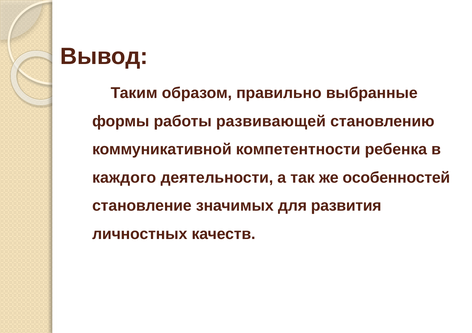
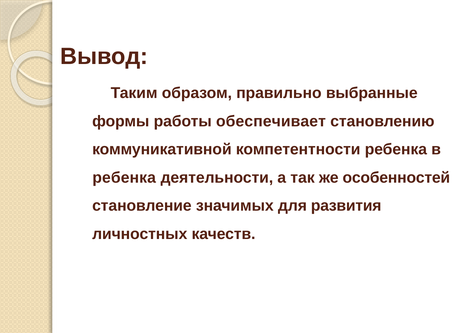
развивающей: развивающей -> обеспечивает
каждого at (124, 178): каждого -> ребенка
